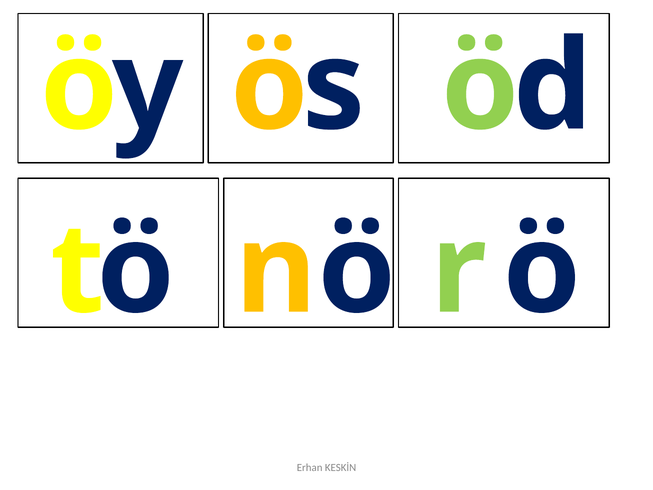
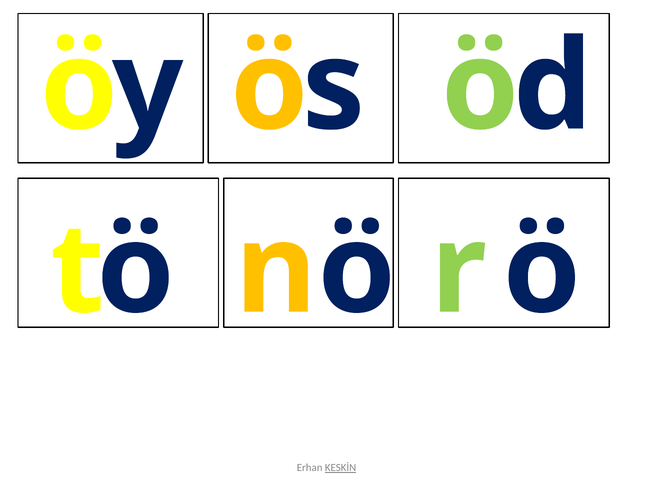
KESKİN underline: none -> present
